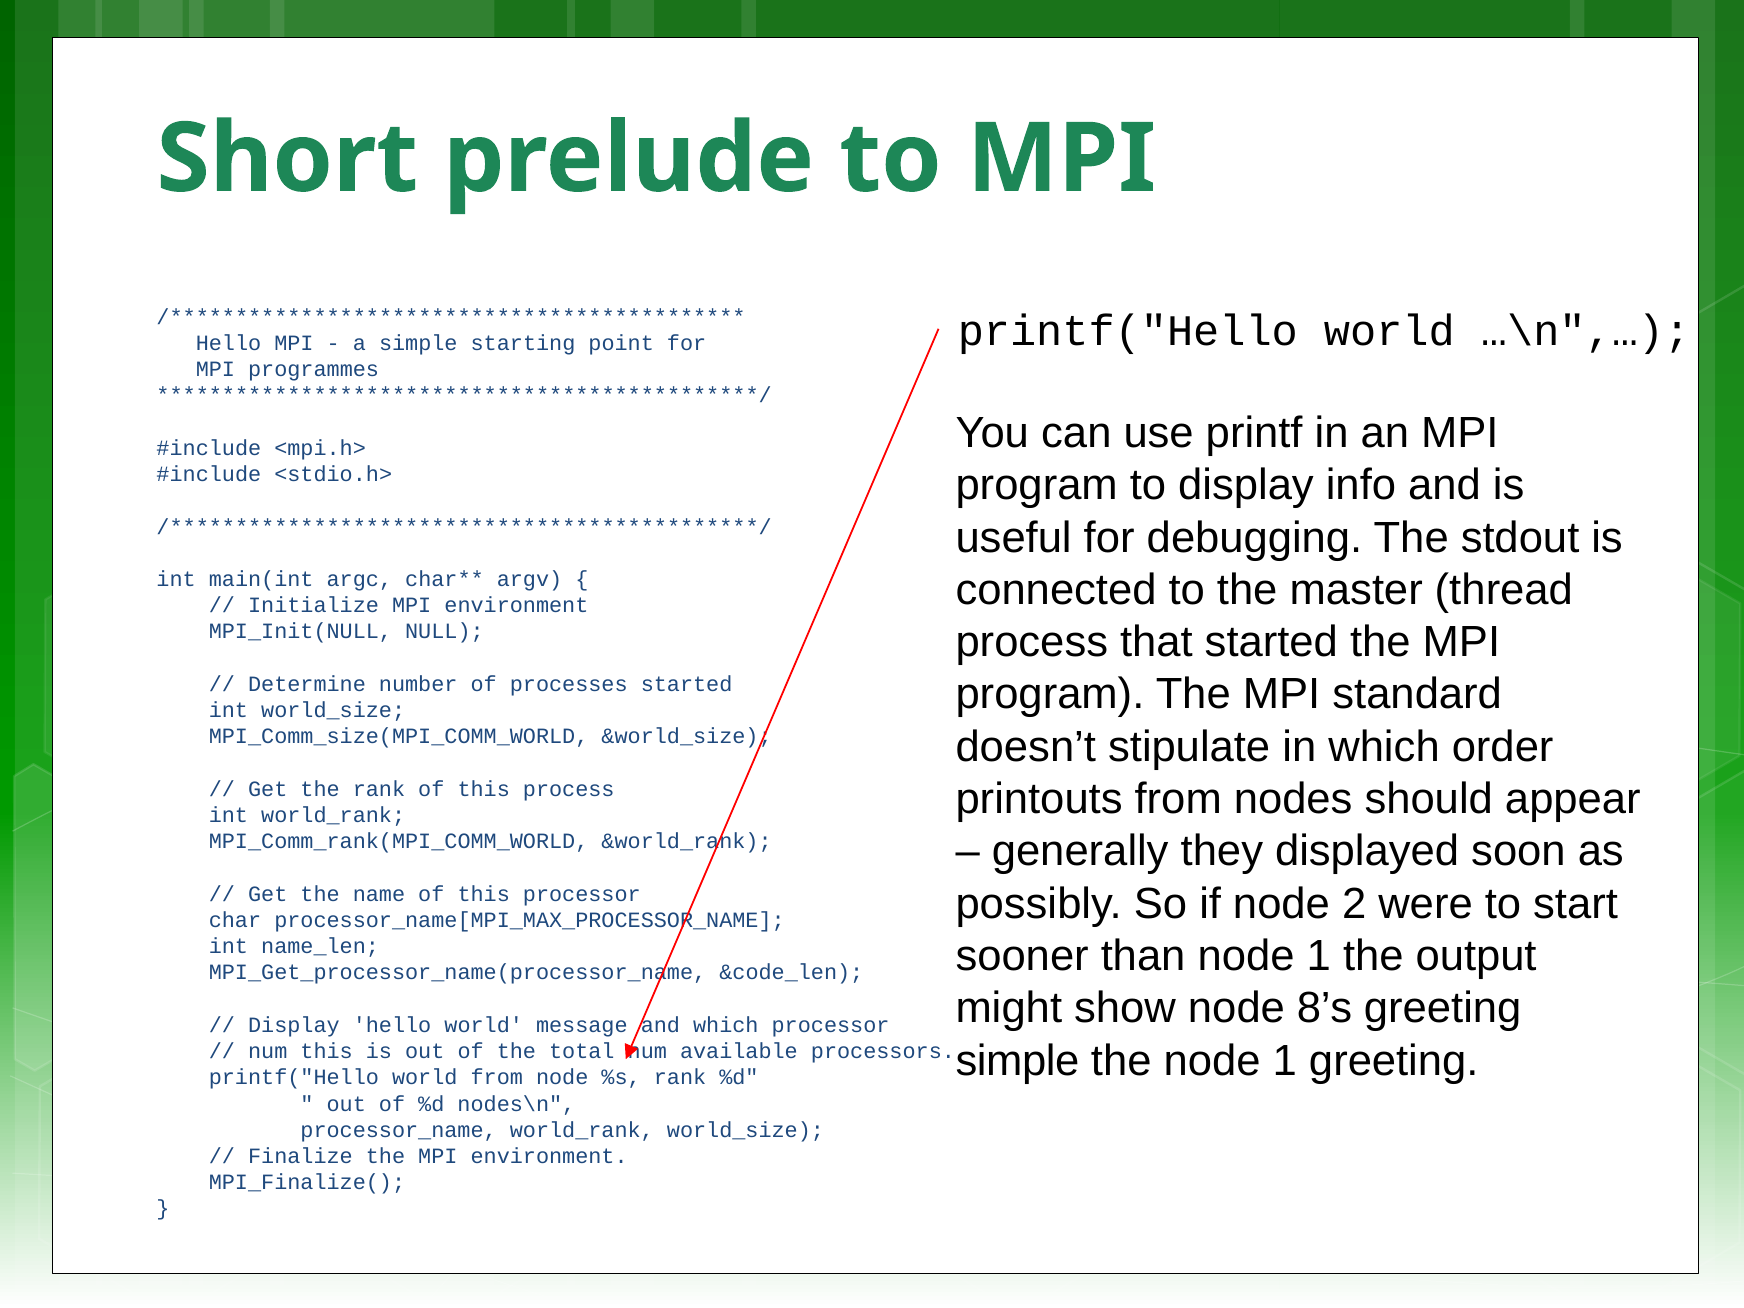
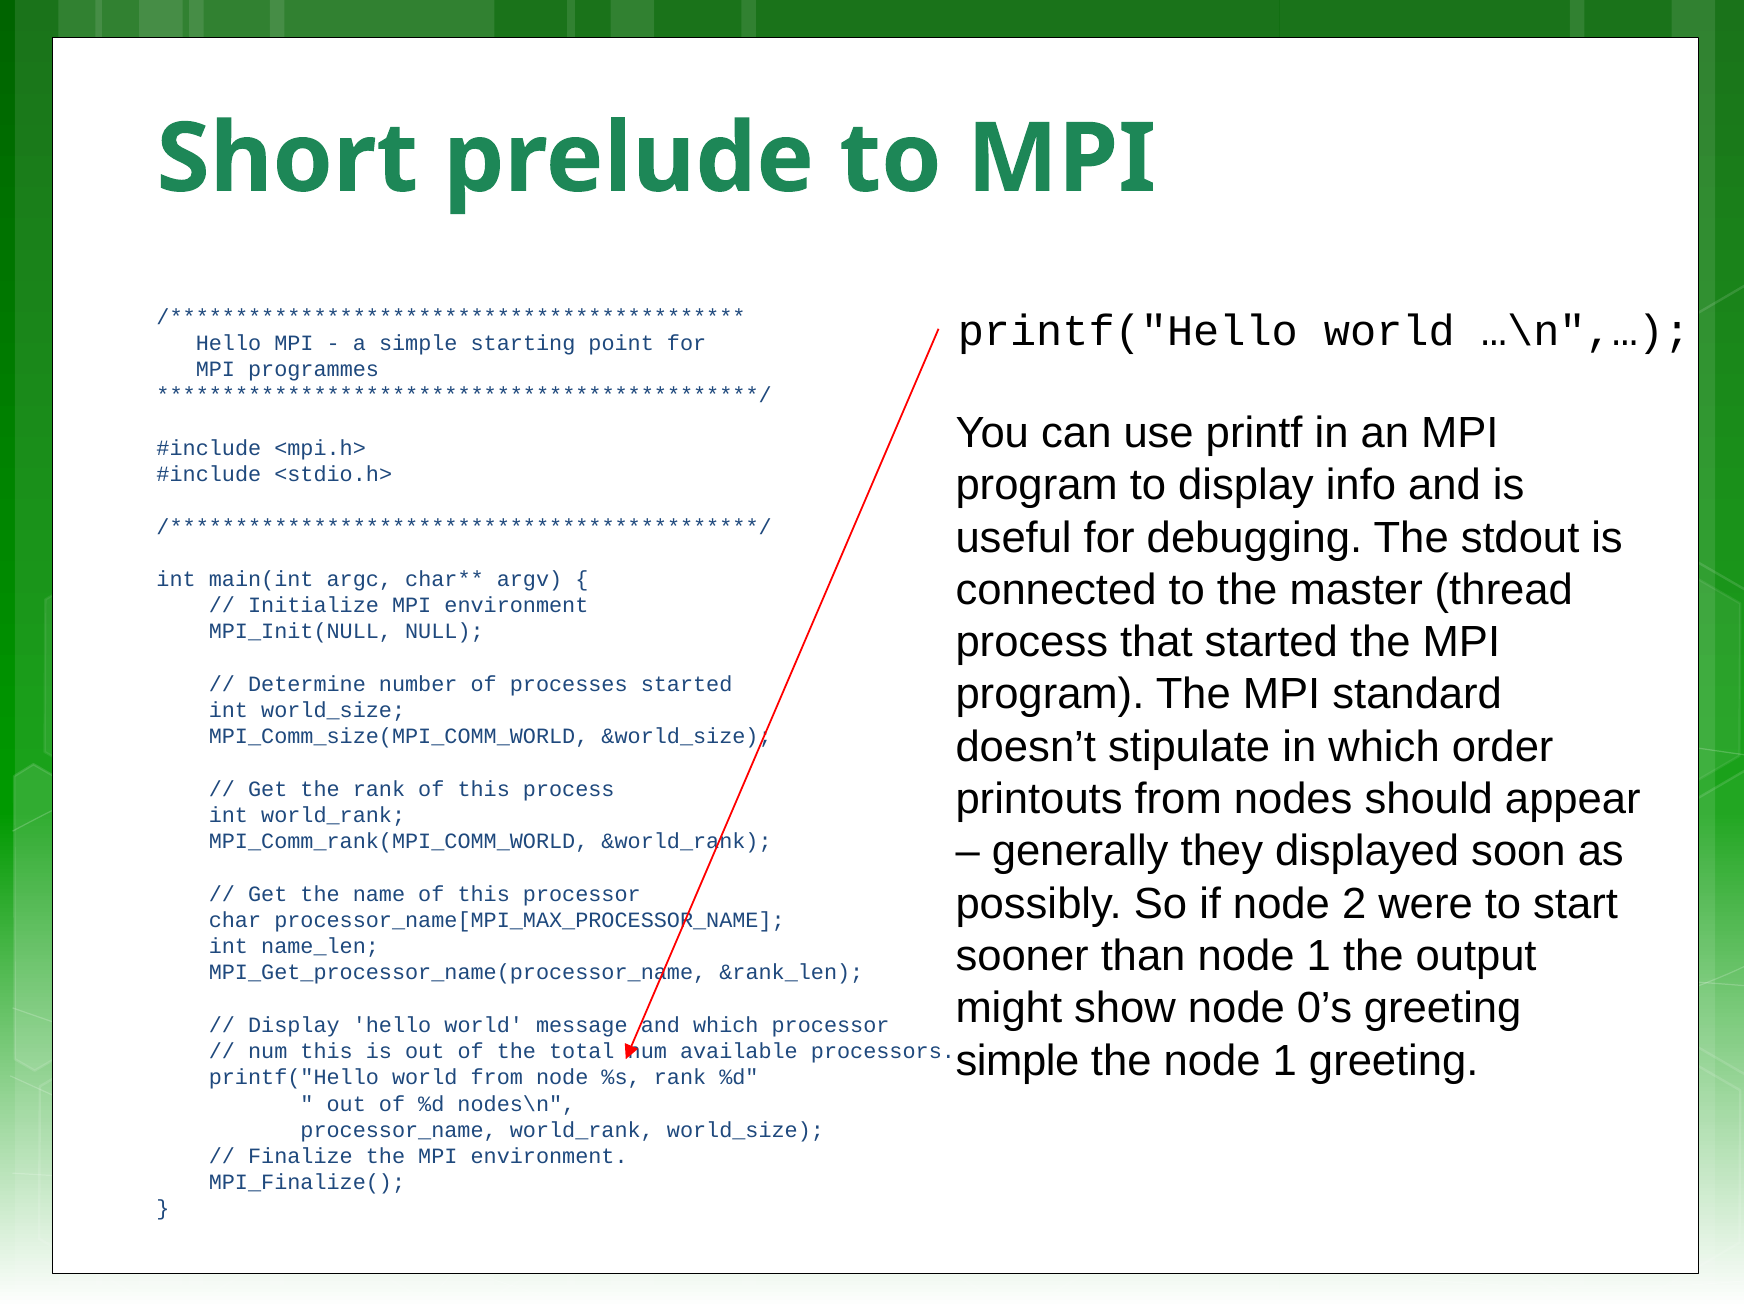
&code_len: &code_len -> &rank_len
8’s: 8’s -> 0’s
